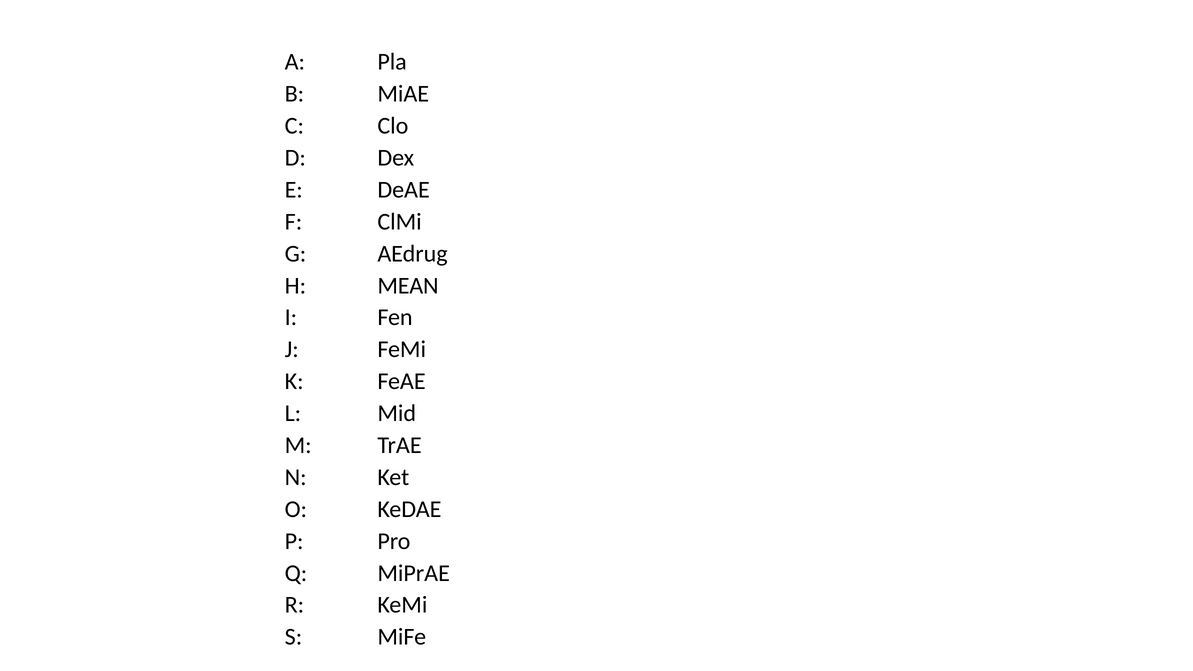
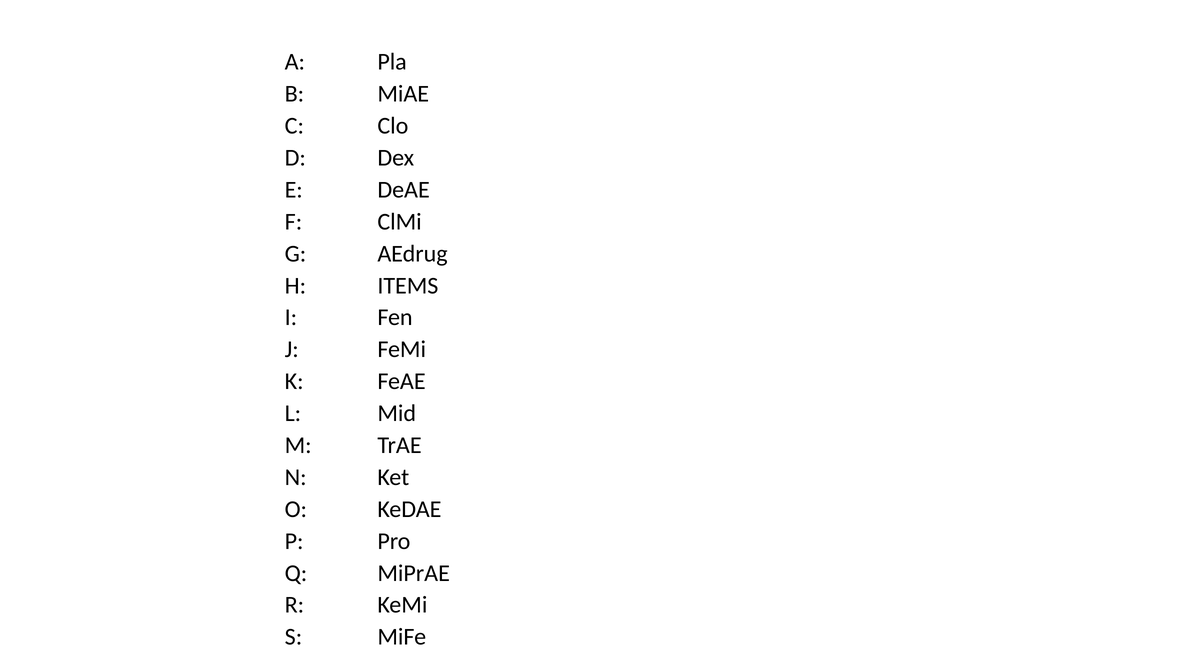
MEAN: MEAN -> ITEMS
